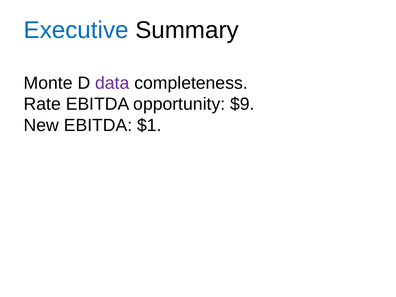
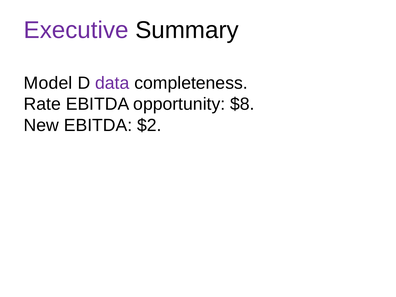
Executive colour: blue -> purple
Monte: Monte -> Model
$9: $9 -> $8
$1: $1 -> $2
